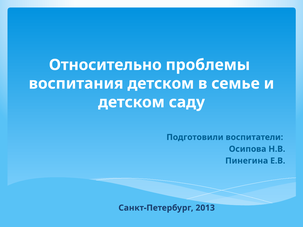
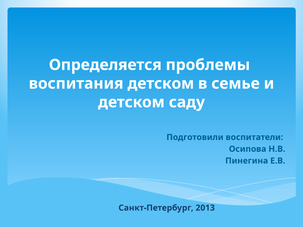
Относительно: Относительно -> Определяется
